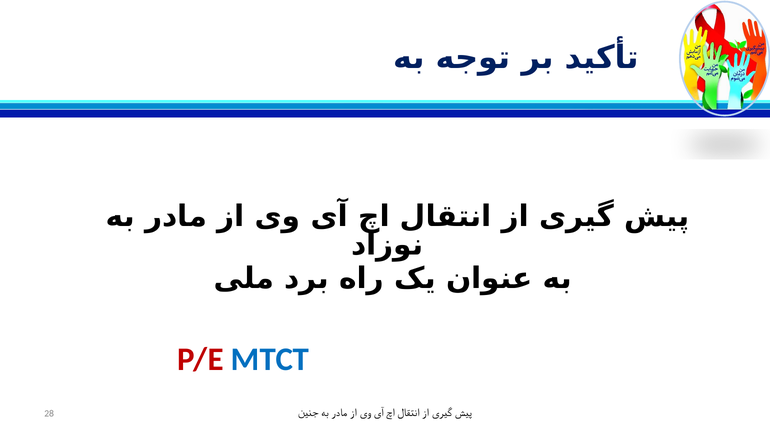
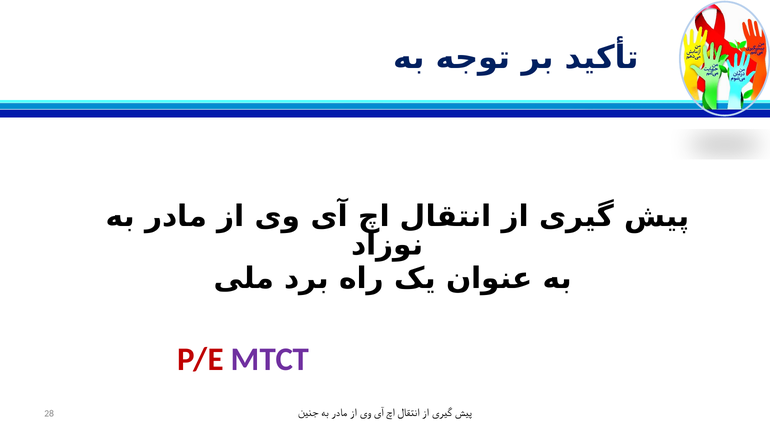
MTCT colour: blue -> purple
